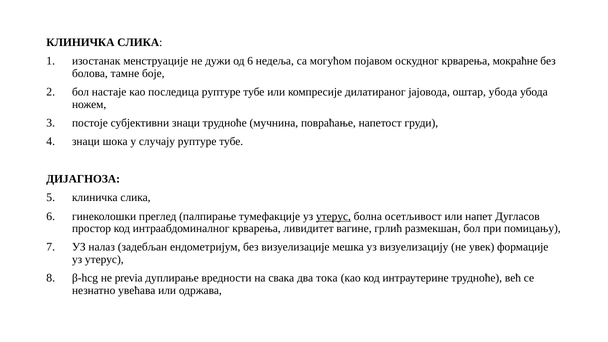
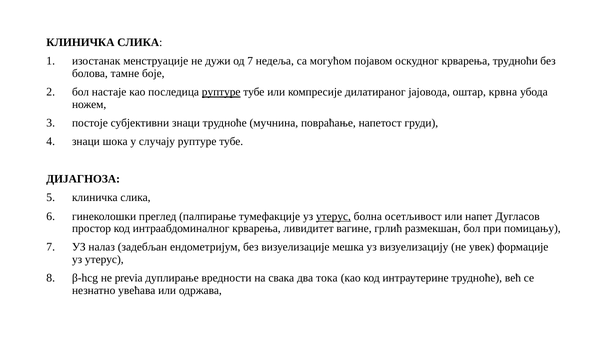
од 6: 6 -> 7
мокраћне: мокраћне -> трудноћи
руптуре at (221, 92) underline: none -> present
оштар убода: убода -> крвна
